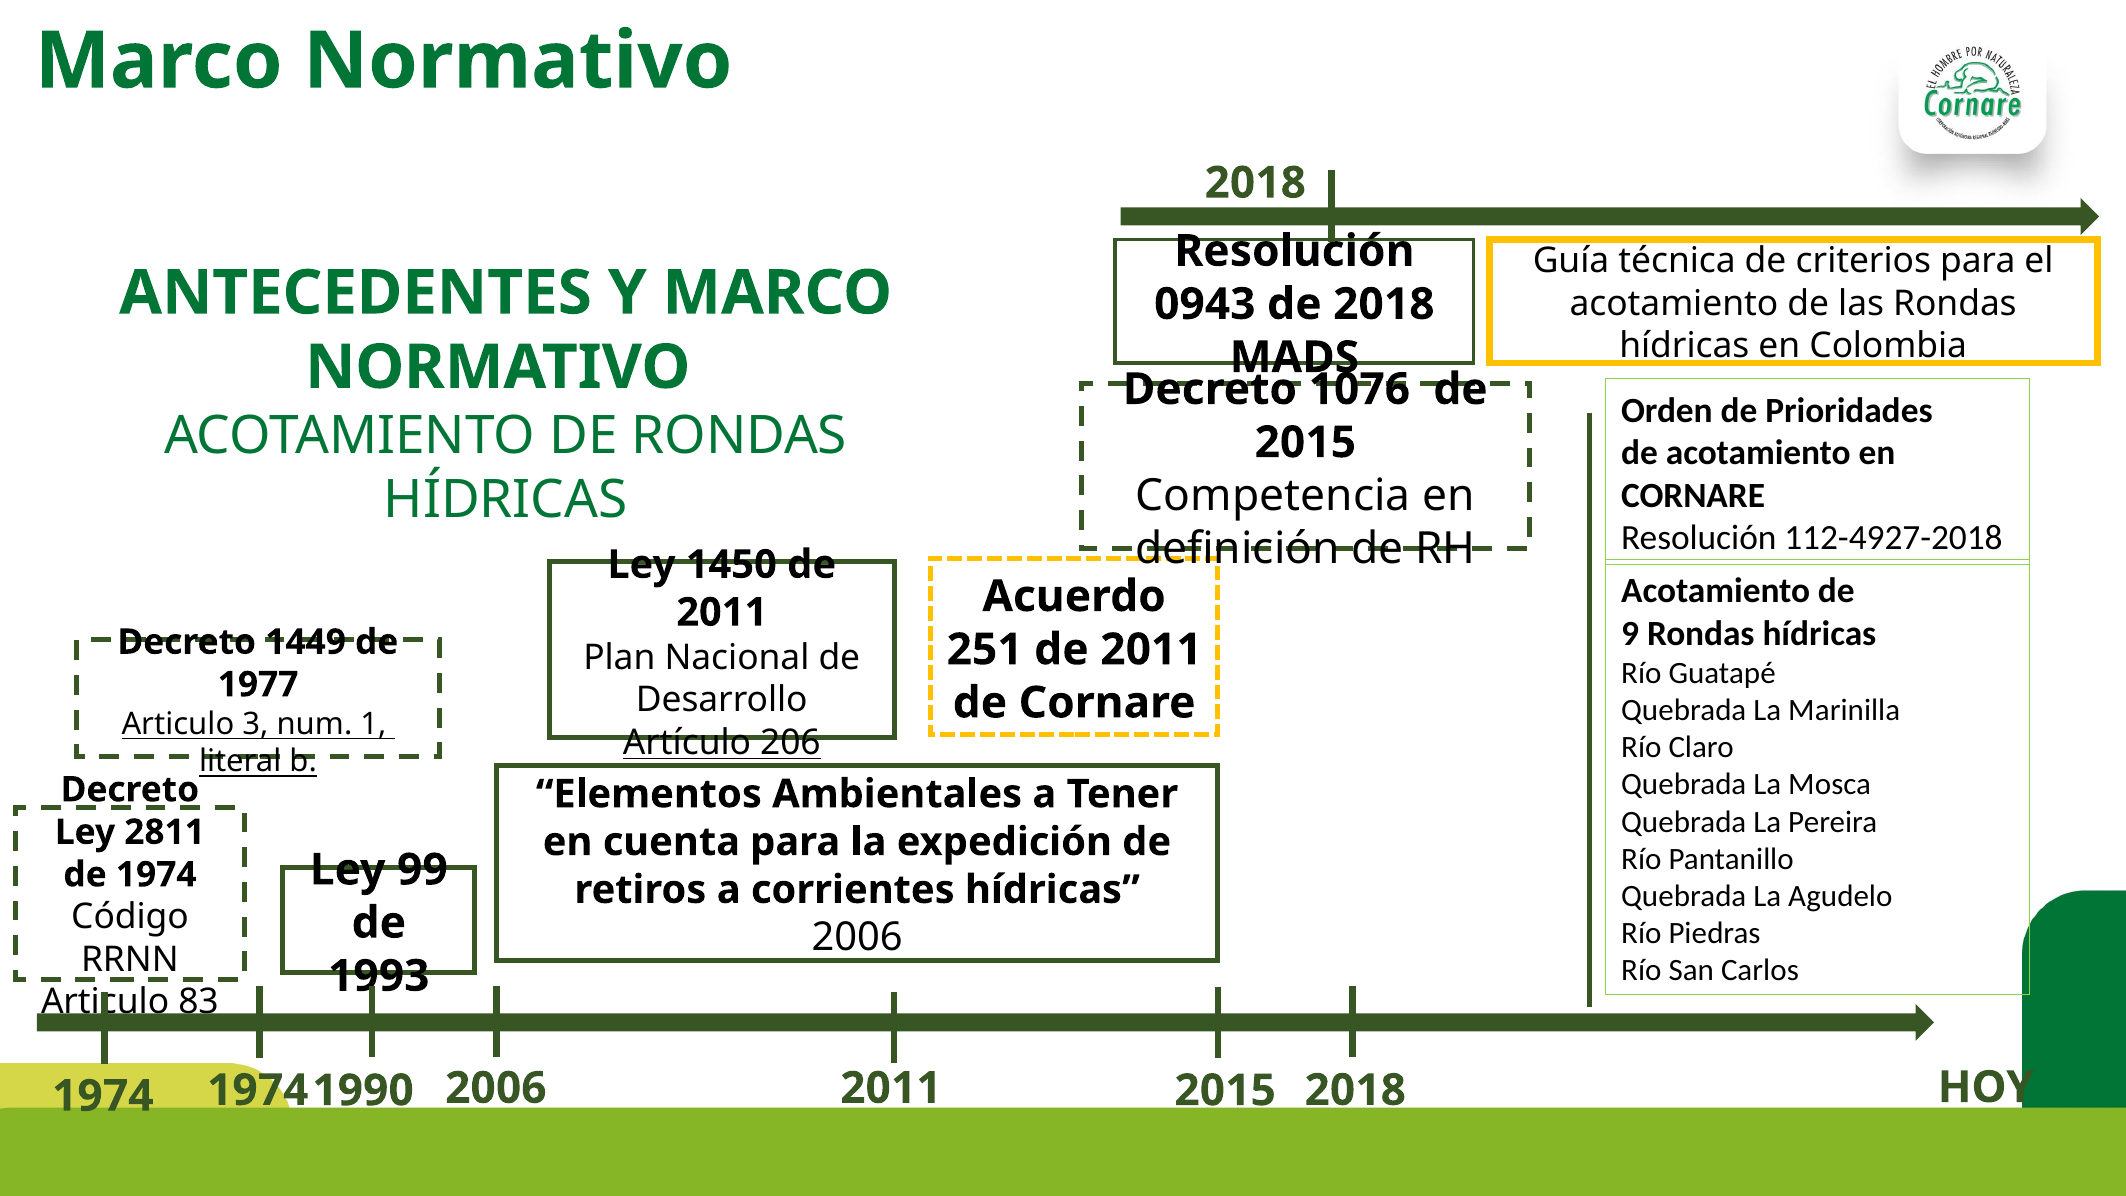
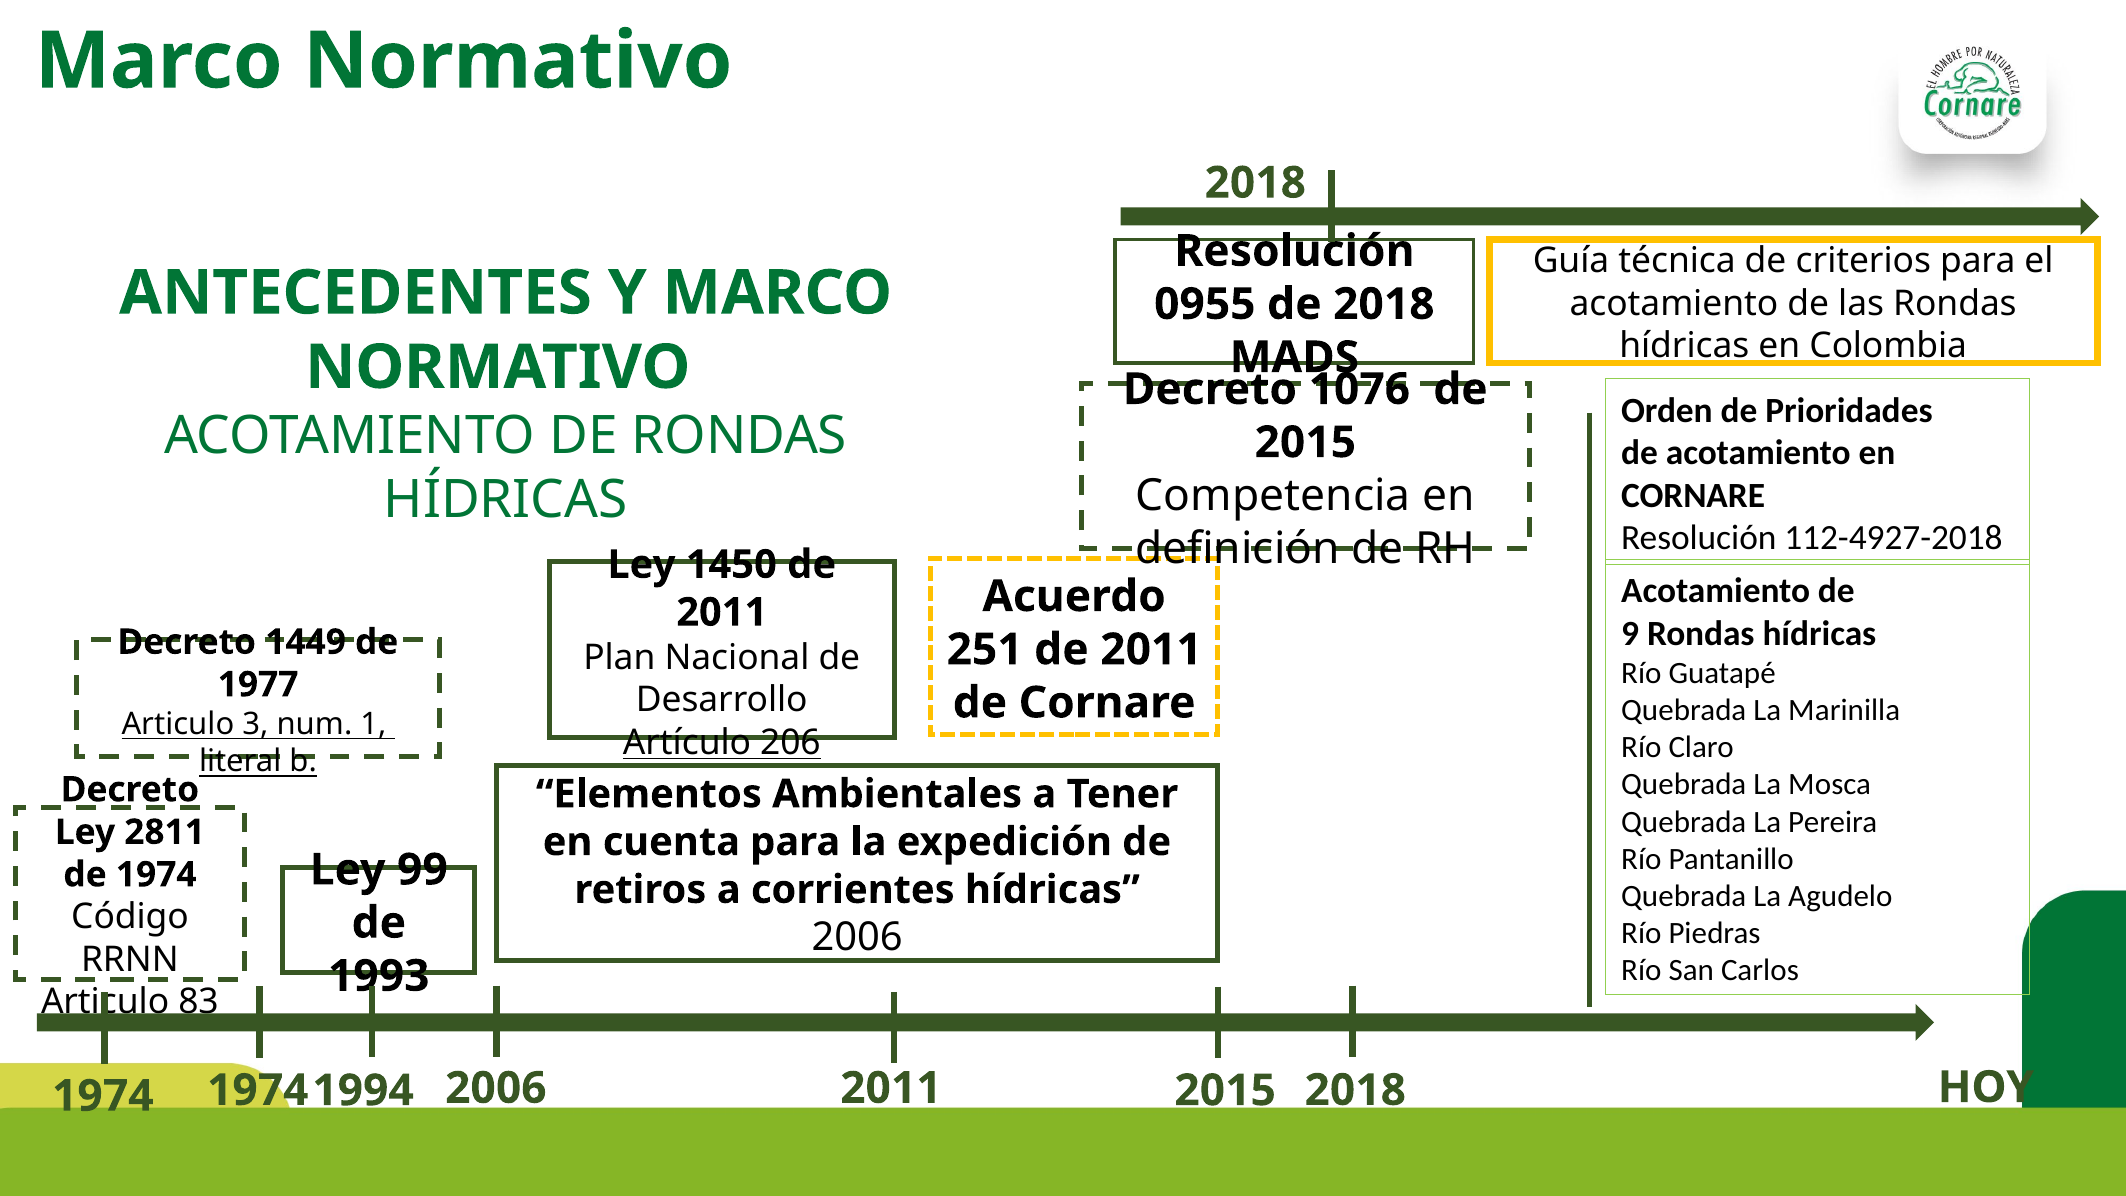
0943: 0943 -> 0955
1990: 1990 -> 1994
